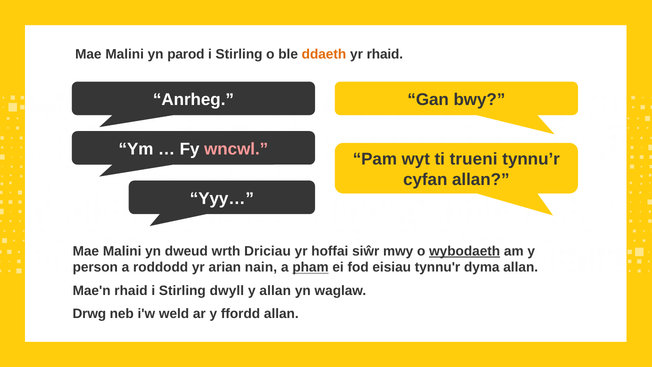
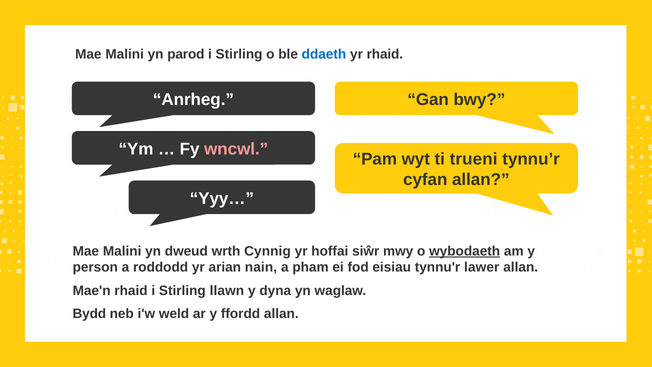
ddaeth colour: orange -> blue
Driciau: Driciau -> Cynnig
pham underline: present -> none
dyma: dyma -> lawer
dwyll: dwyll -> llawn
y allan: allan -> dyna
Drwg: Drwg -> Bydd
